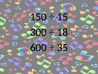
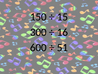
18: 18 -> 16
35: 35 -> 51
